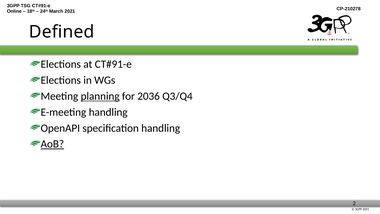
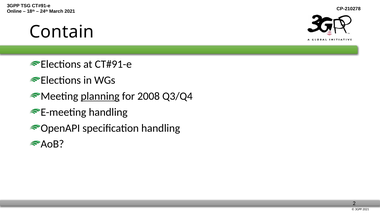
Defined: Defined -> Contain
2036: 2036 -> 2008
AoB underline: present -> none
